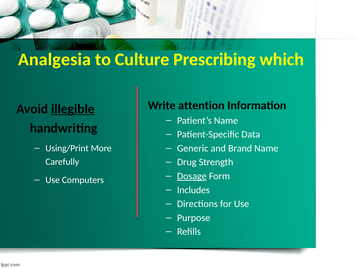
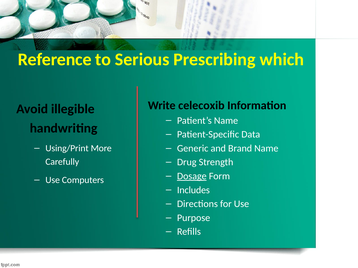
Analgesia: Analgesia -> Reference
Culture: Culture -> Serious
attention: attention -> celecoxib
illegible underline: present -> none
